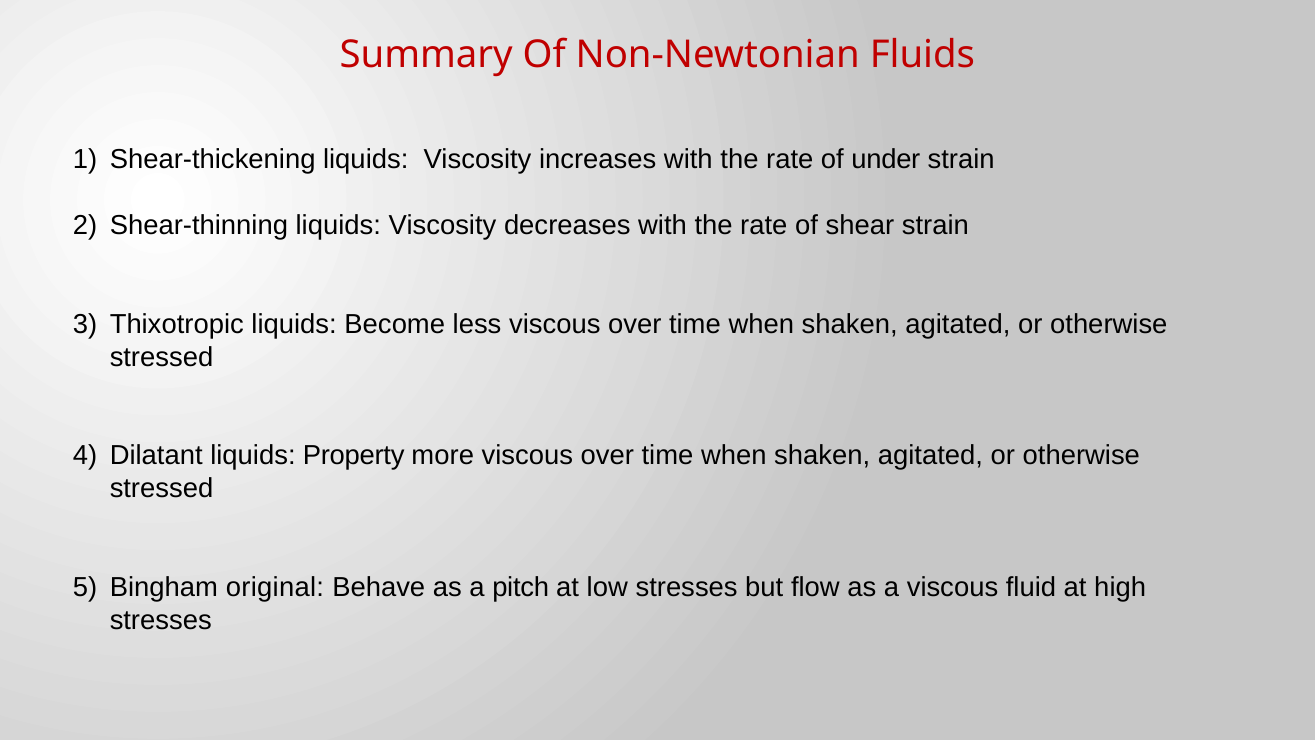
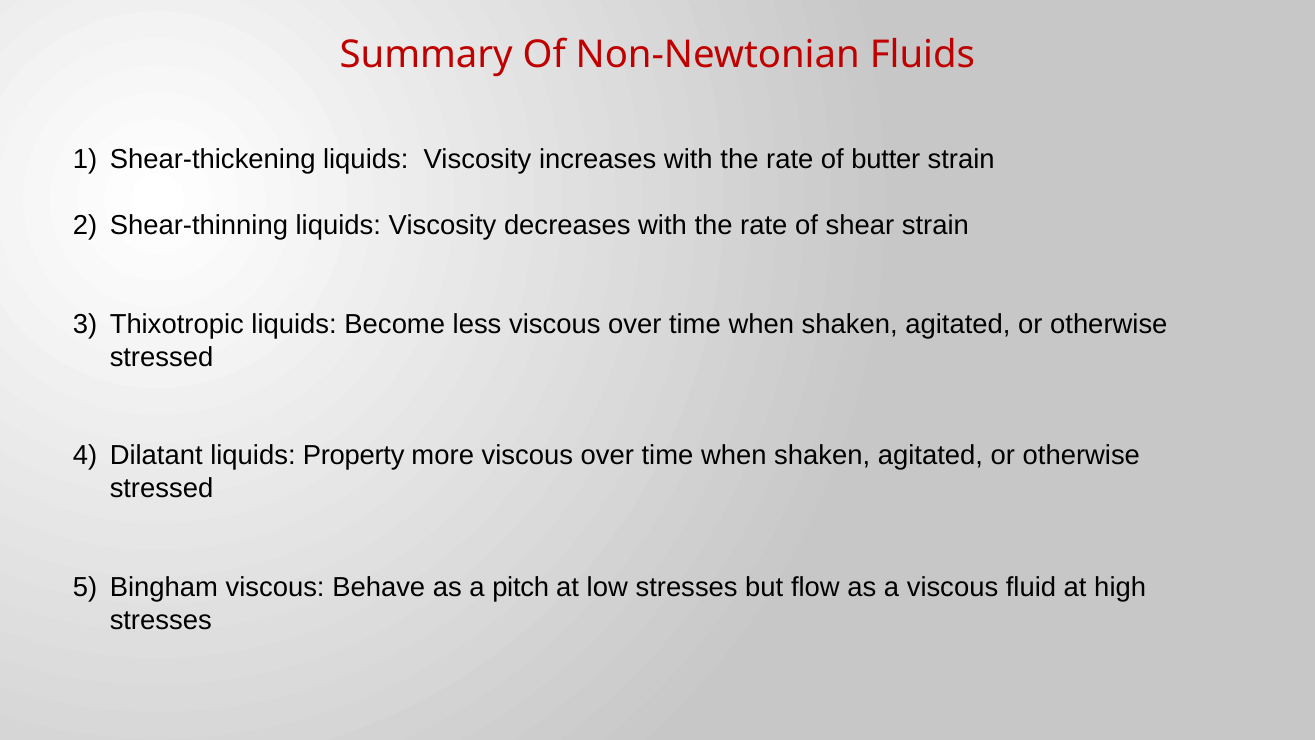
under: under -> butter
Bingham original: original -> viscous
